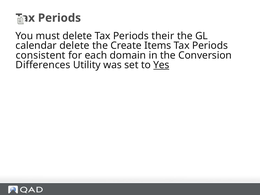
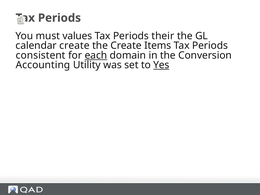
must delete: delete -> values
calendar delete: delete -> create
each underline: none -> present
Differences: Differences -> Accounting
